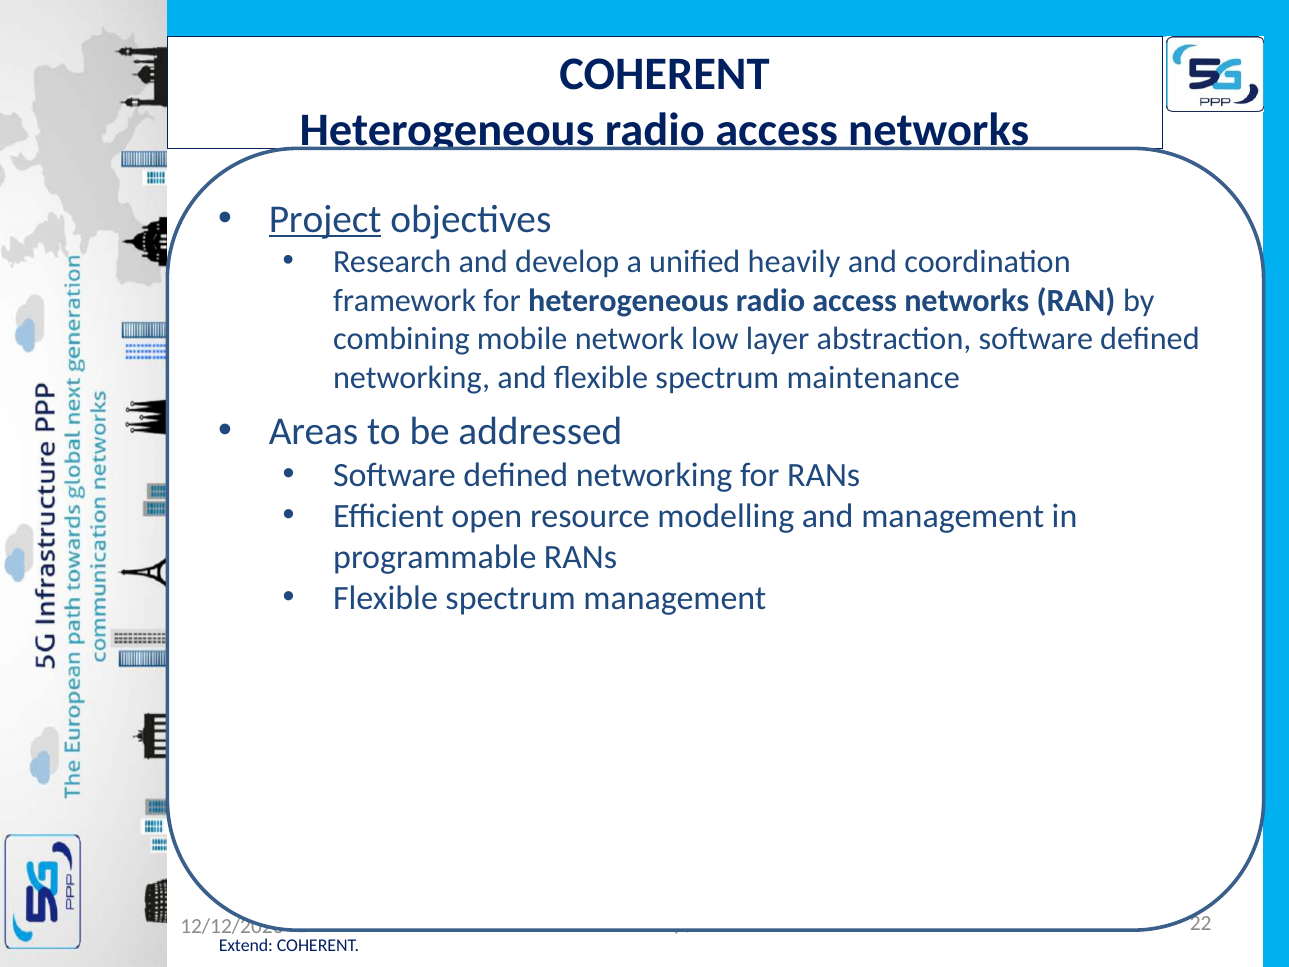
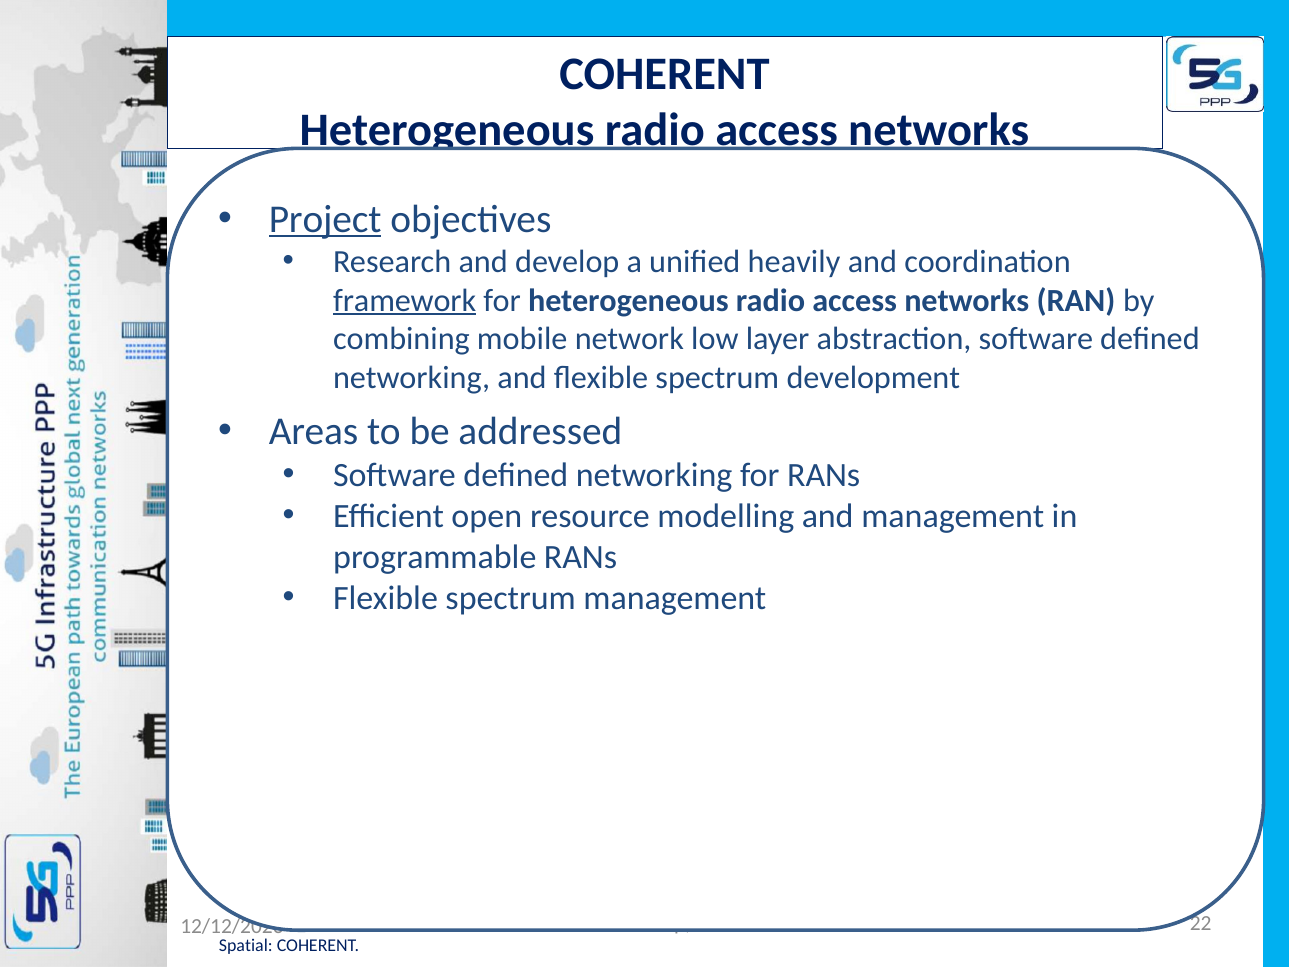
framework underline: none -> present
maintenance: maintenance -> development
Extend: Extend -> Spatial
